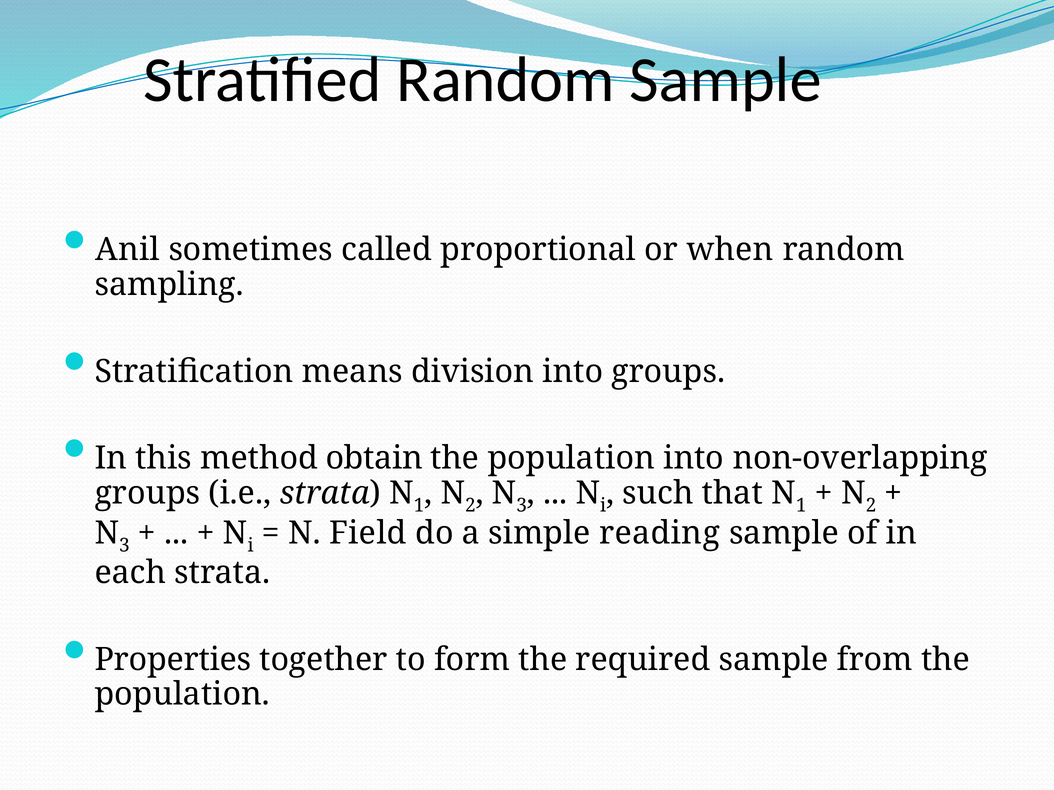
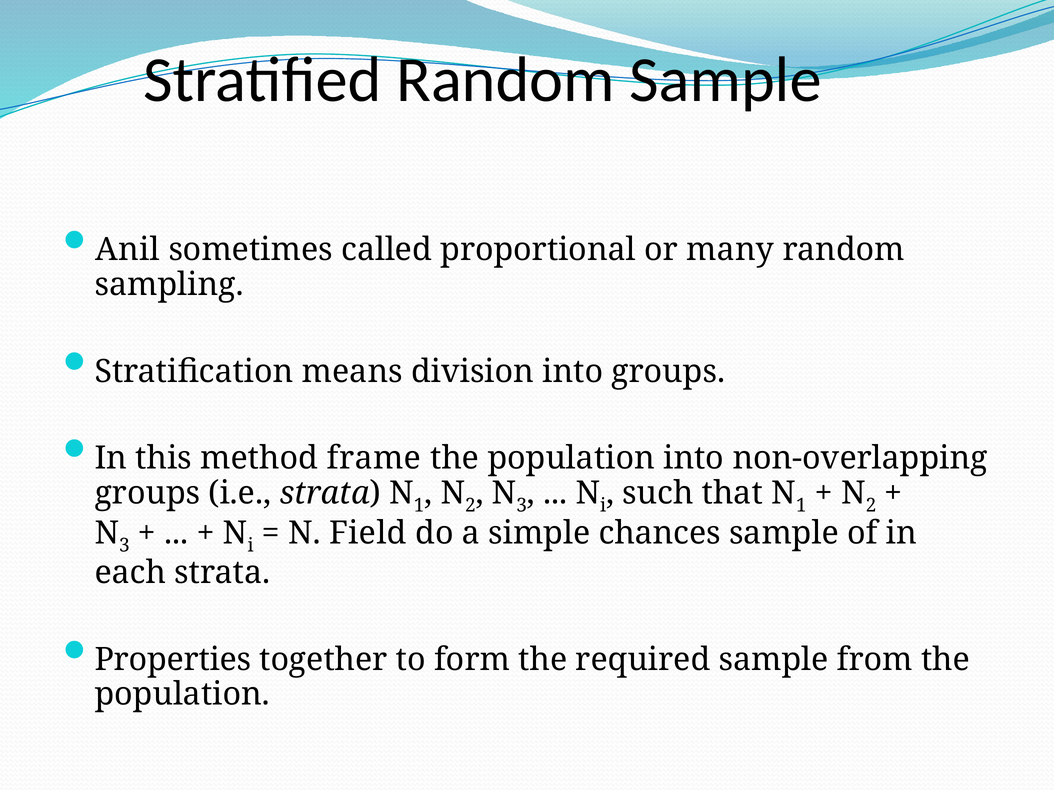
when: when -> many
obtain: obtain -> frame
reading: reading -> chances
